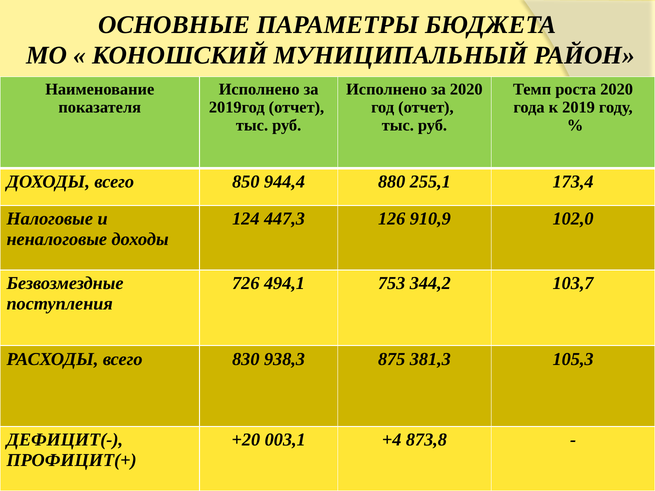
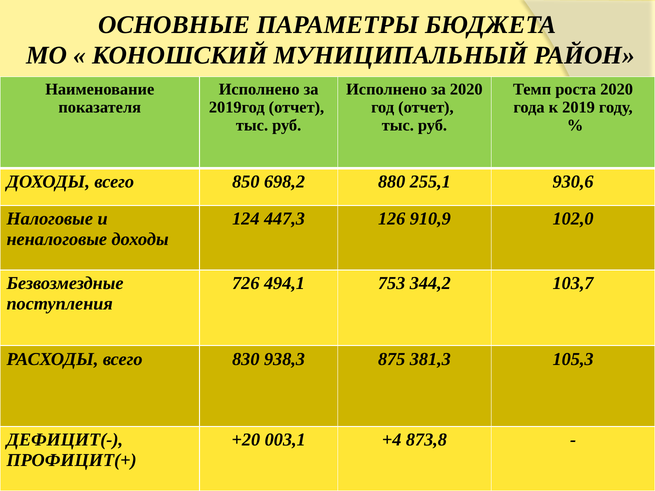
944,4: 944,4 -> 698,2
173,4: 173,4 -> 930,6
